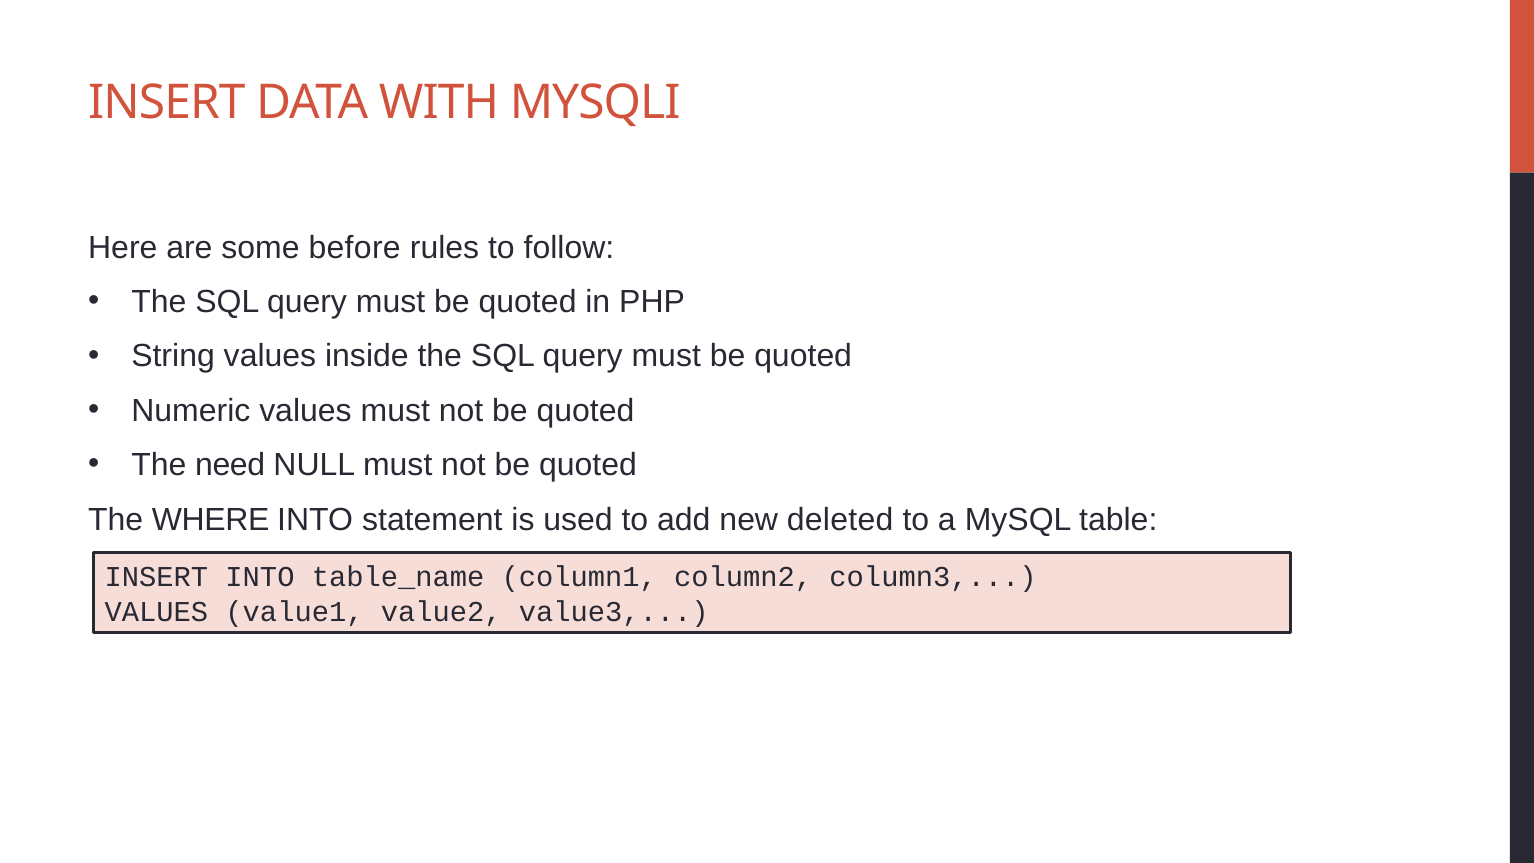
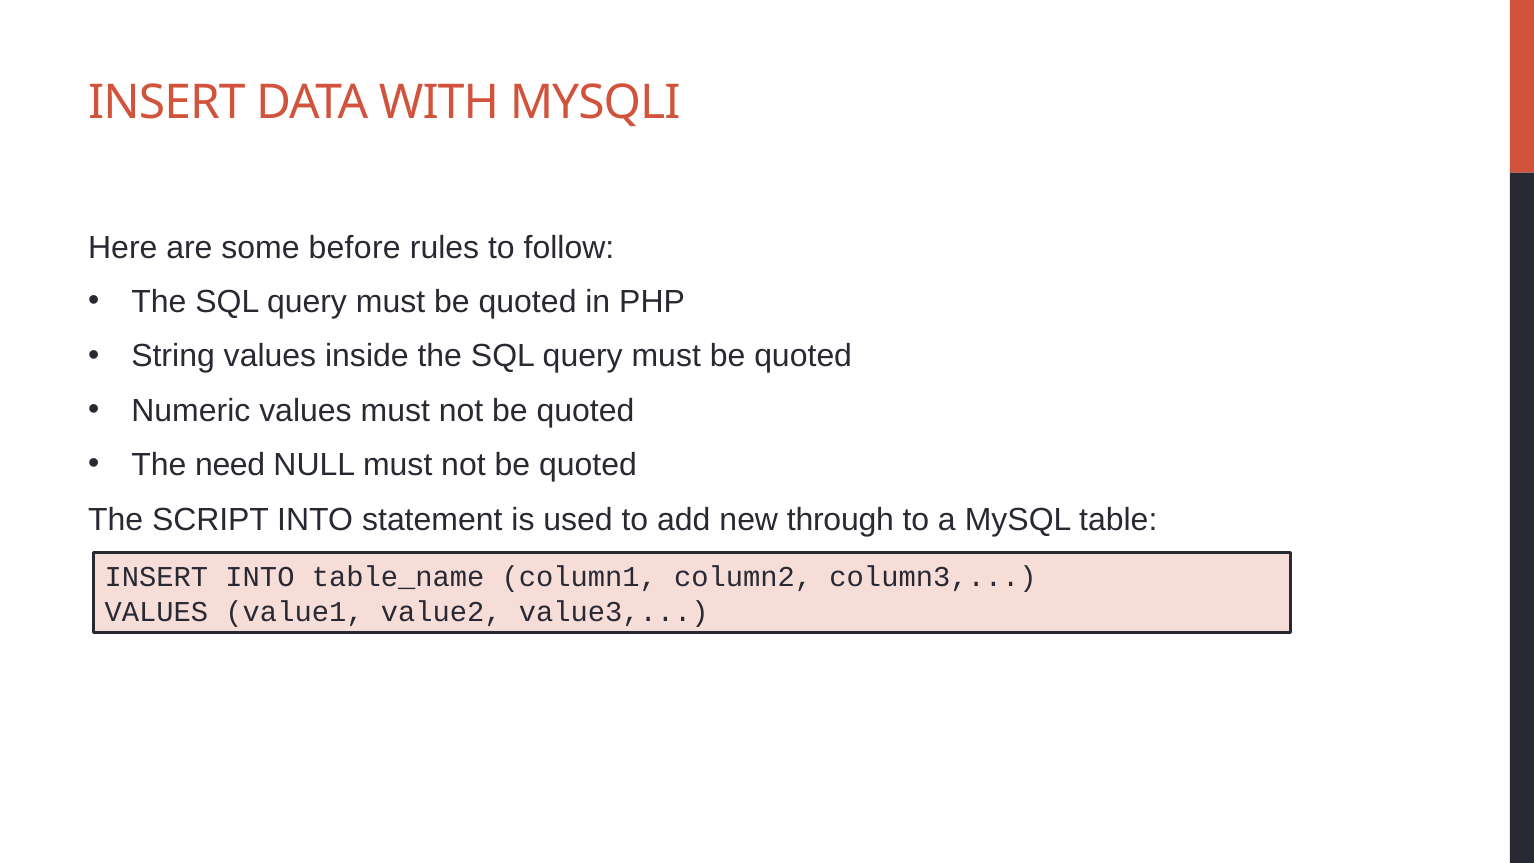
WHERE: WHERE -> SCRIPT
deleted: deleted -> through
